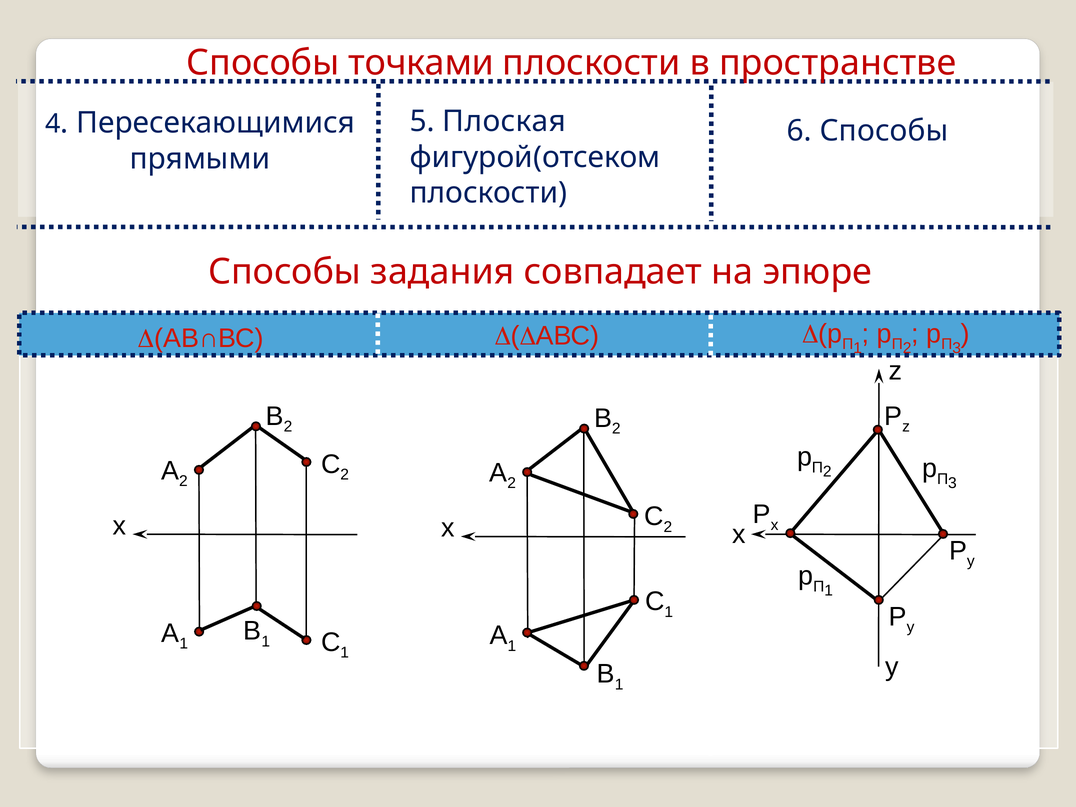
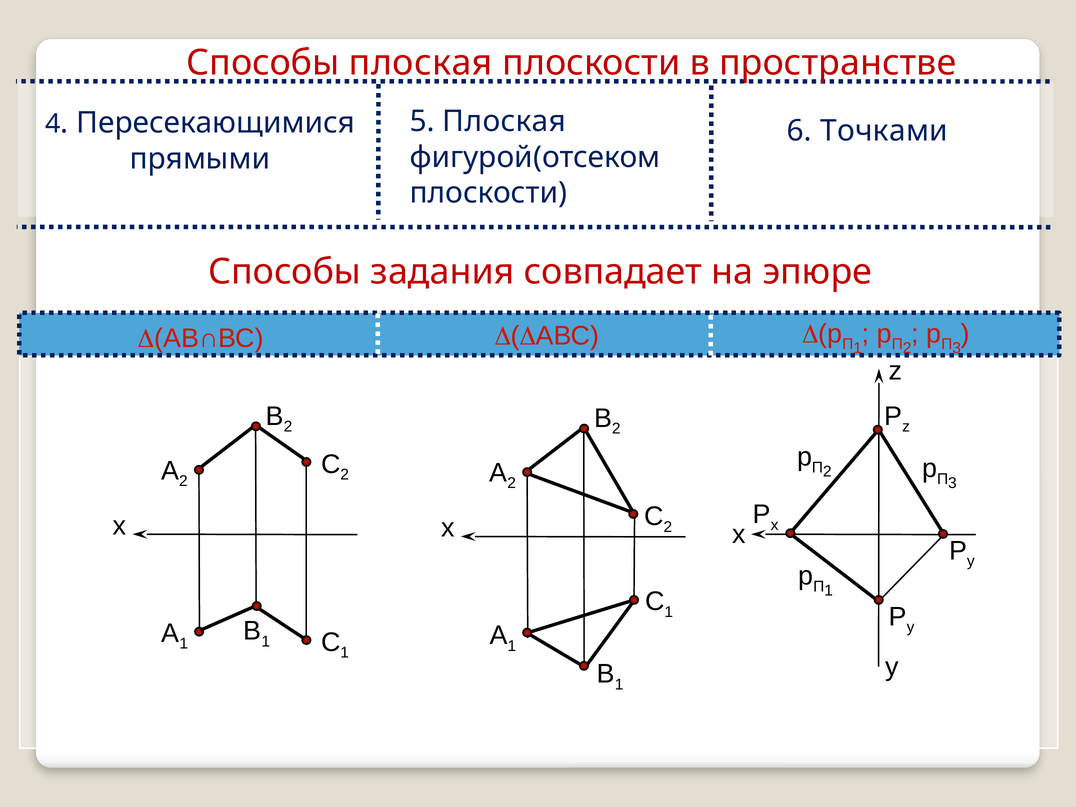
Способы точками: точками -> плоская
6 Способы: Способы -> Точками
